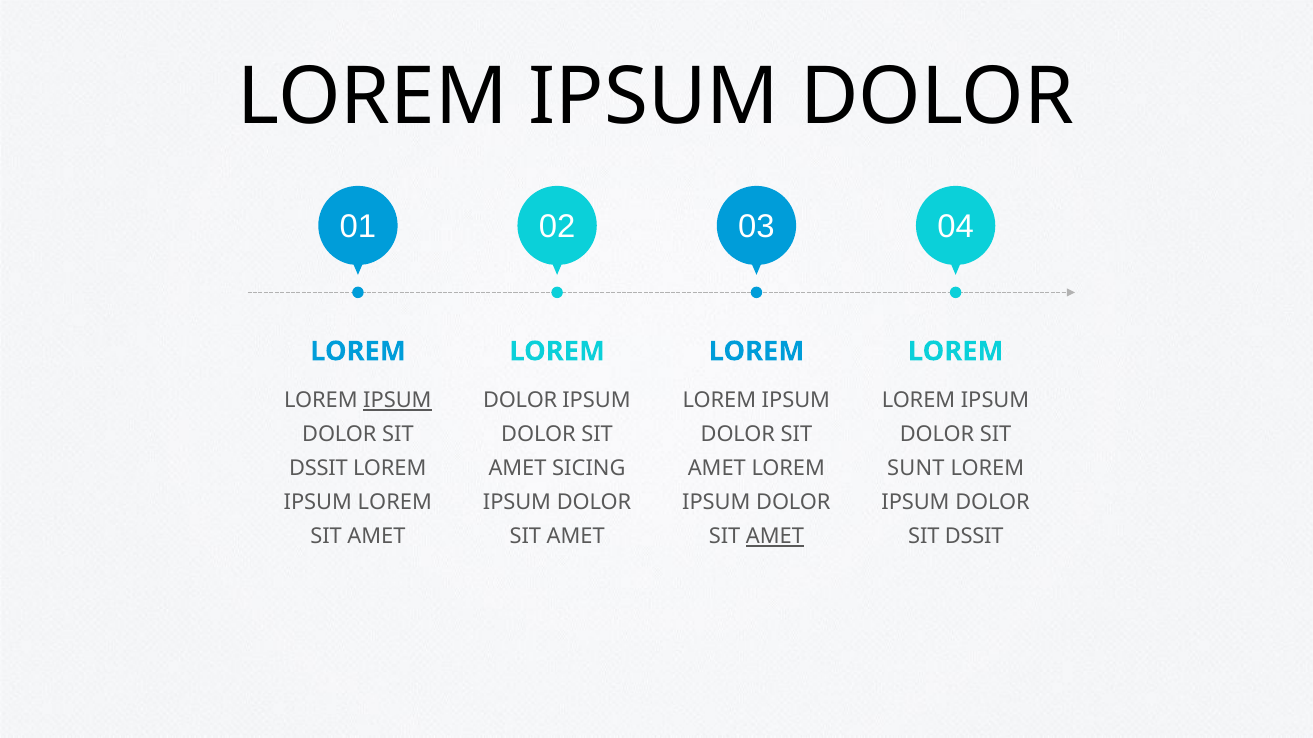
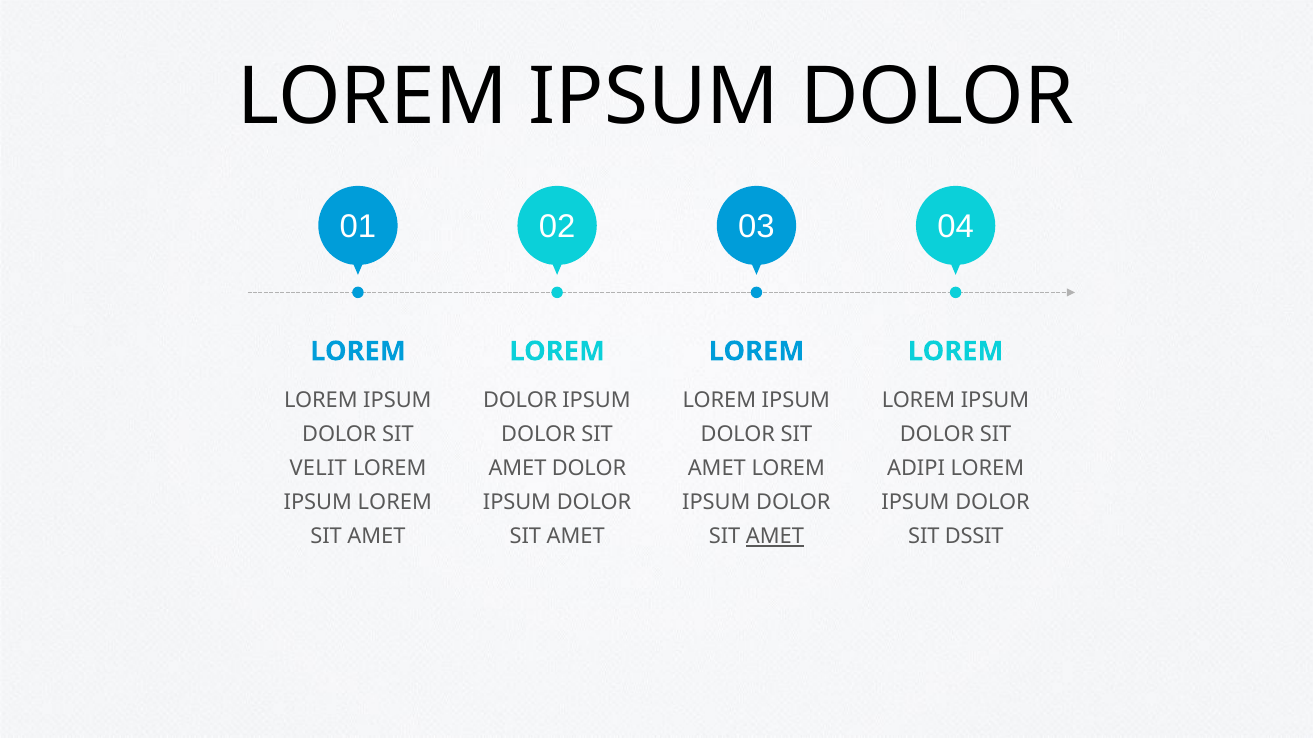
IPSUM at (397, 401) underline: present -> none
DSSIT at (318, 469): DSSIT -> VELIT
SICING at (589, 469): SICING -> DOLOR
SUNT: SUNT -> ADIPI
